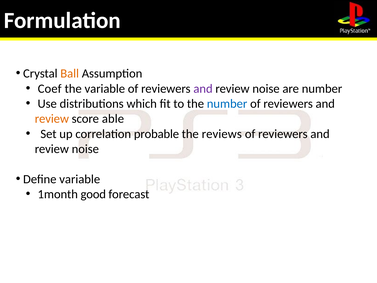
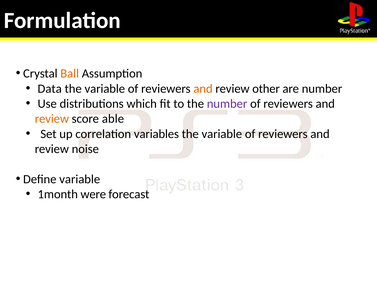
Coef: Coef -> Data
and at (203, 89) colour: purple -> orange
noise at (266, 89): noise -> other
number at (227, 104) colour: blue -> purple
probable: probable -> variables
reviews at (222, 134): reviews -> variable
good: good -> were
